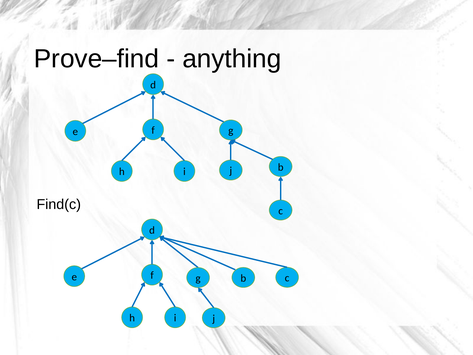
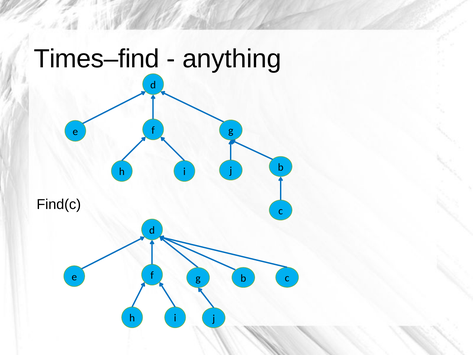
Prove–find: Prove–find -> Times–find
